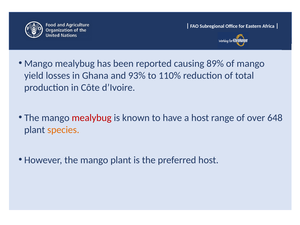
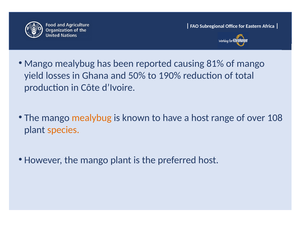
89%: 89% -> 81%
93%: 93% -> 50%
110%: 110% -> 190%
mealybug at (92, 118) colour: red -> orange
648: 648 -> 108
